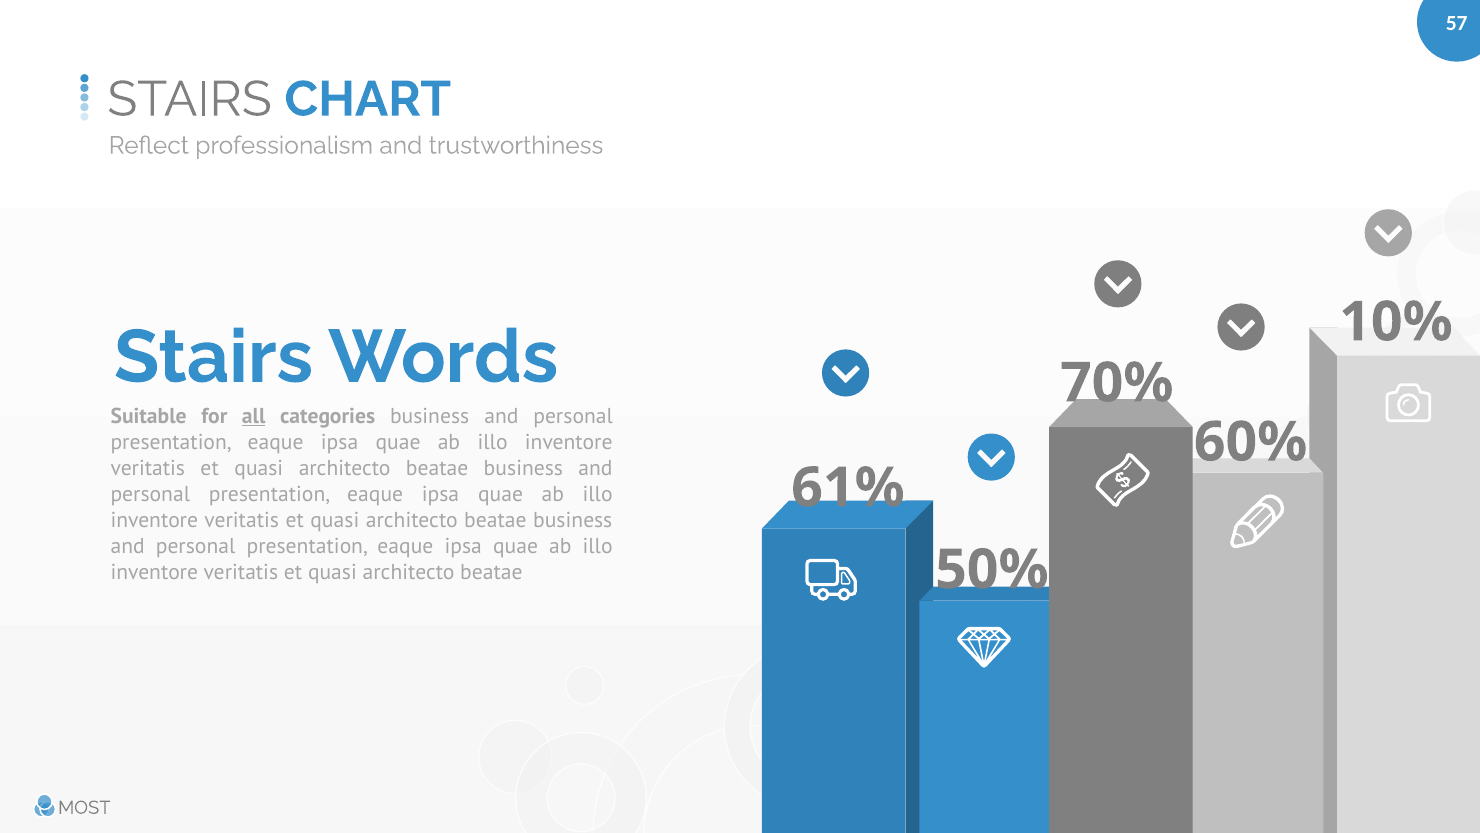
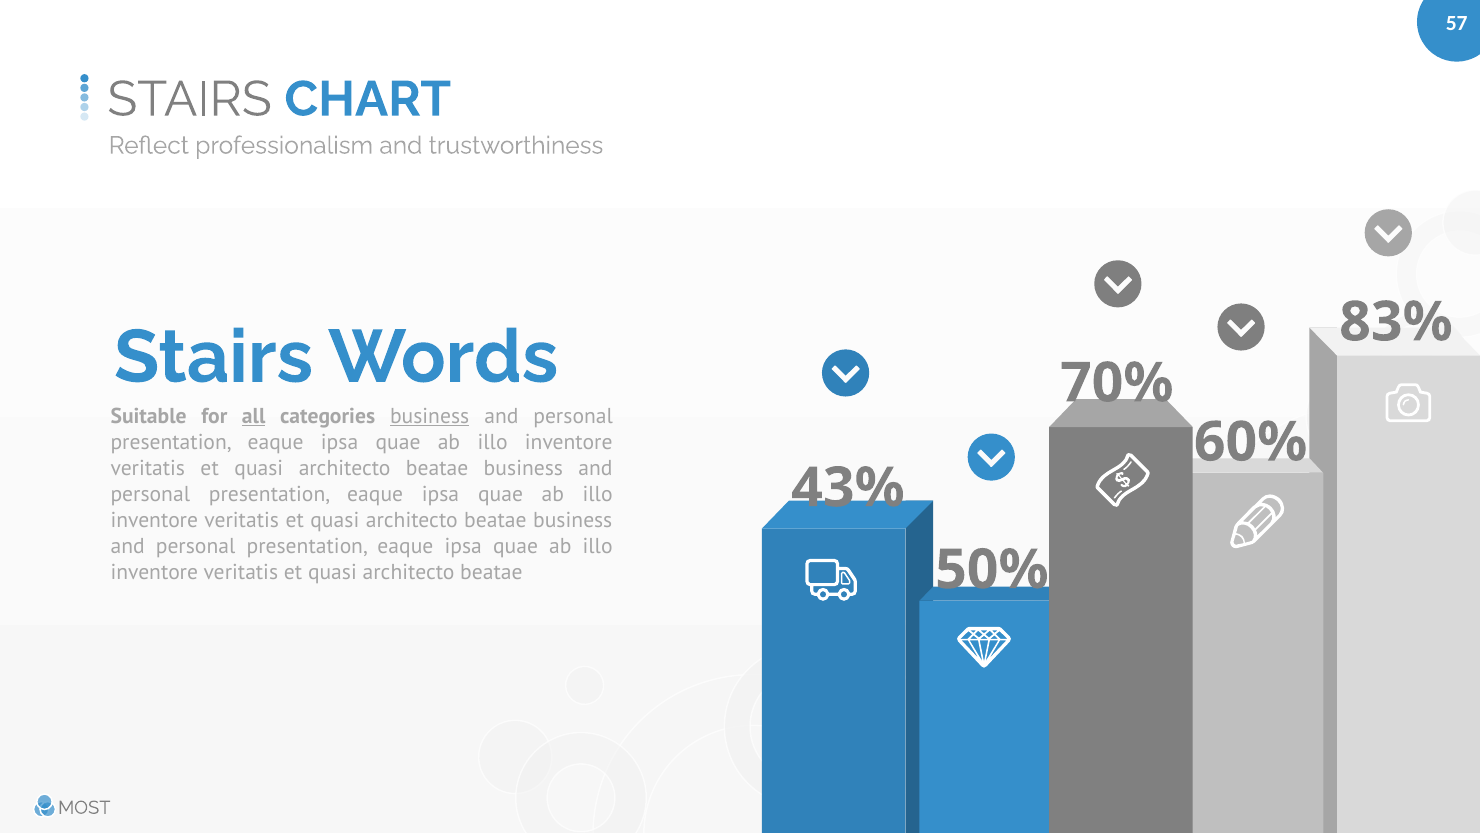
10%: 10% -> 83%
business at (430, 416) underline: none -> present
61%: 61% -> 43%
